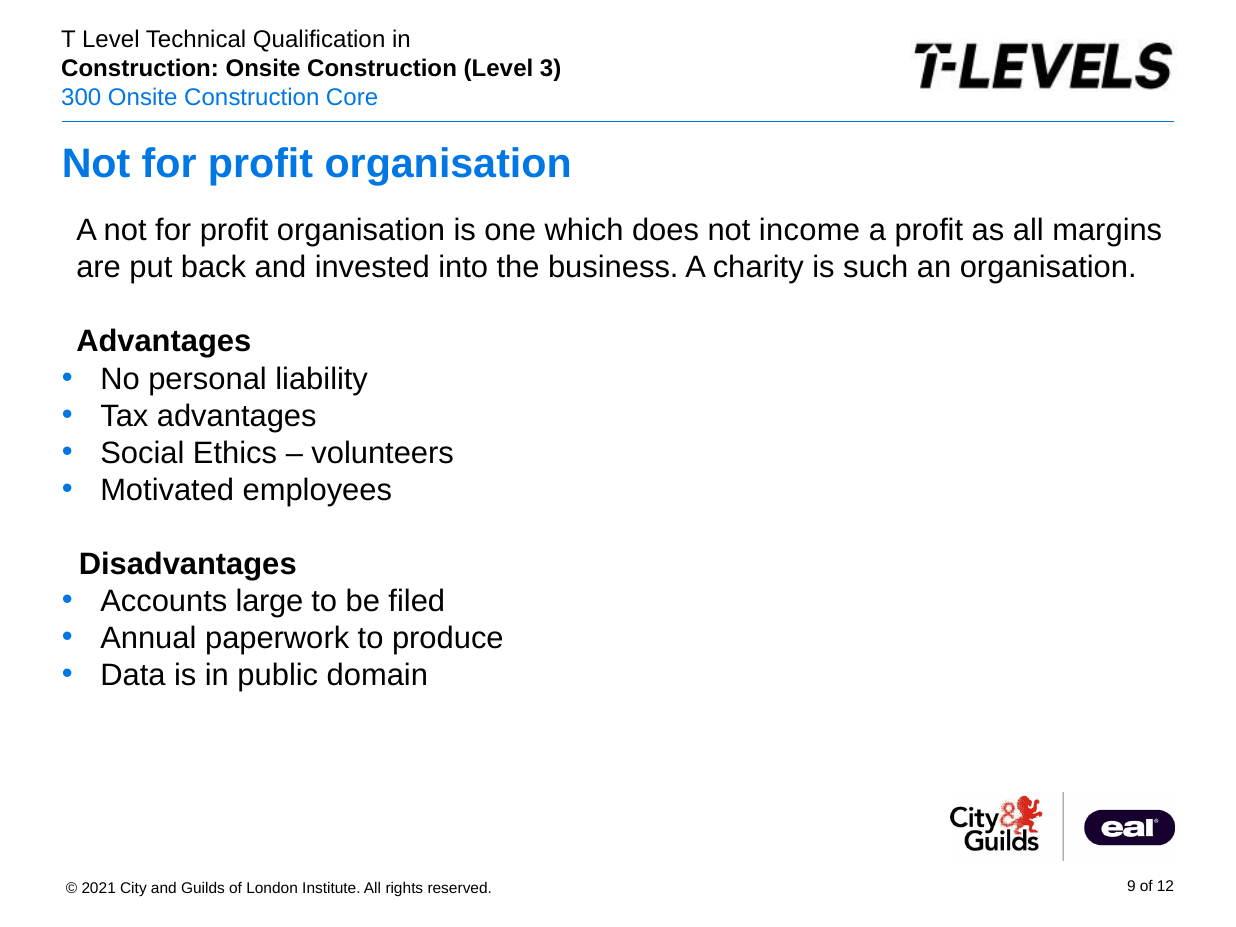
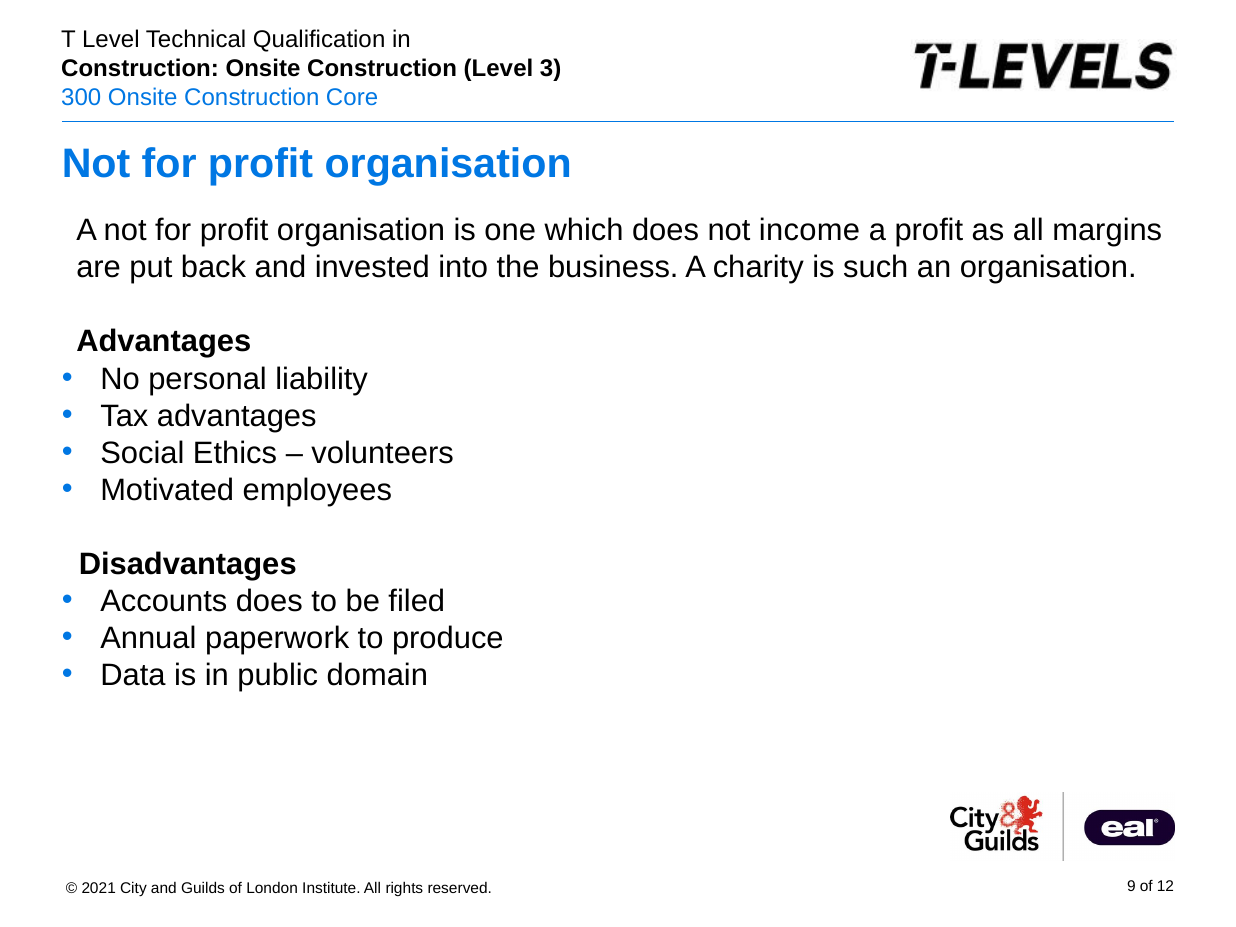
Accounts large: large -> does
